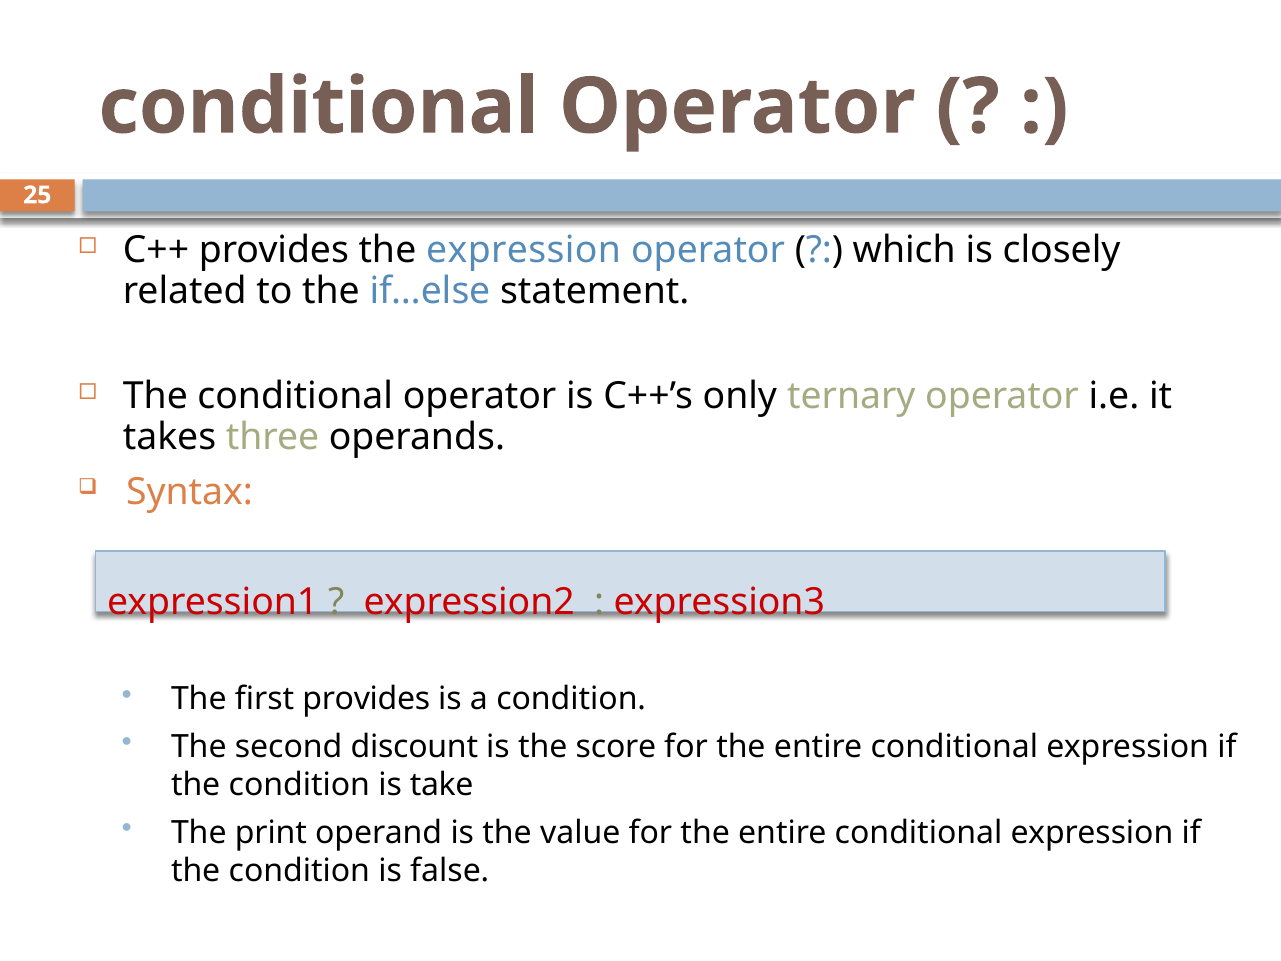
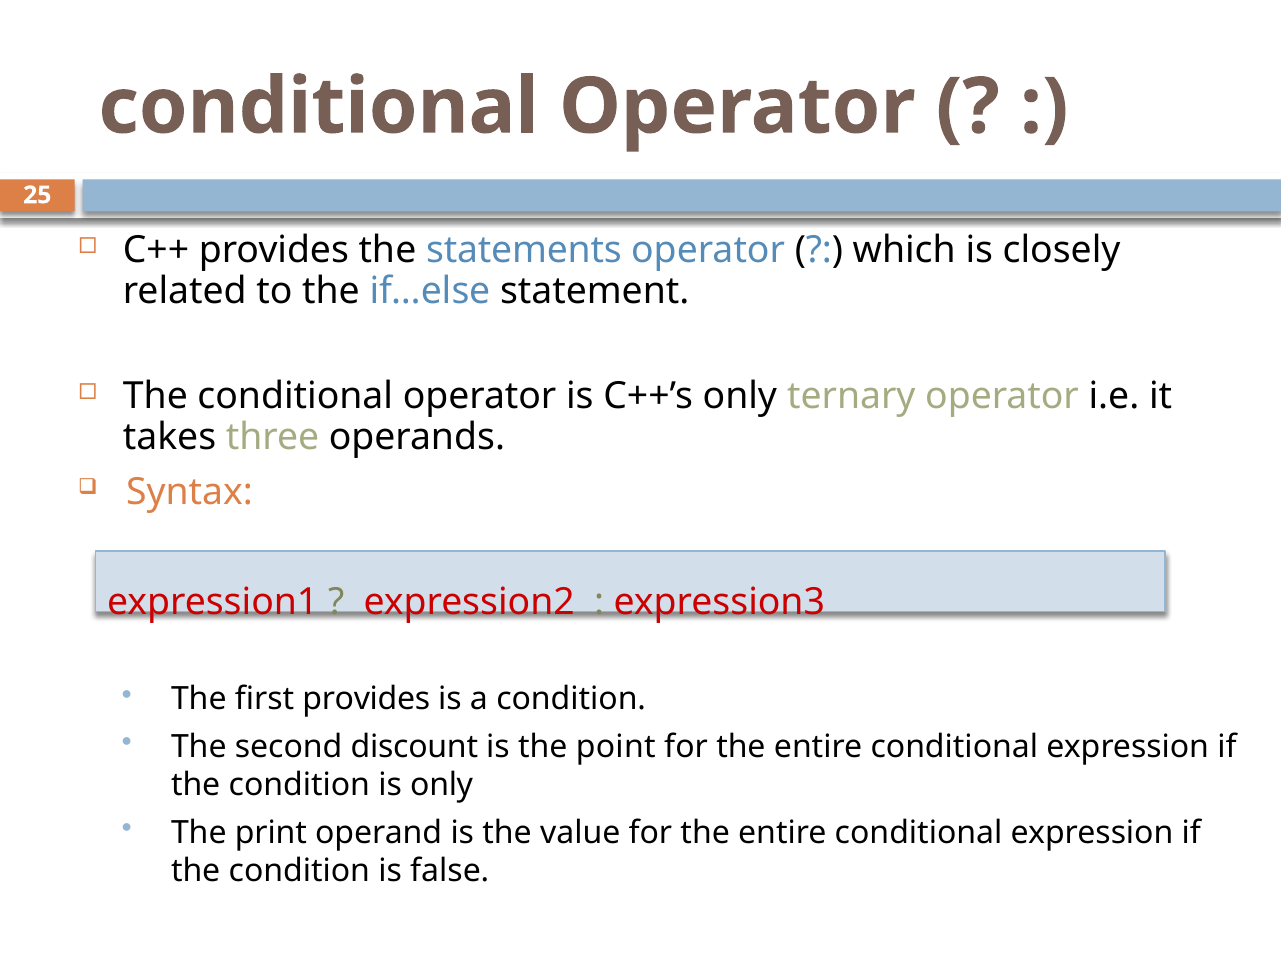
the expression: expression -> statements
score: score -> point
is take: take -> only
